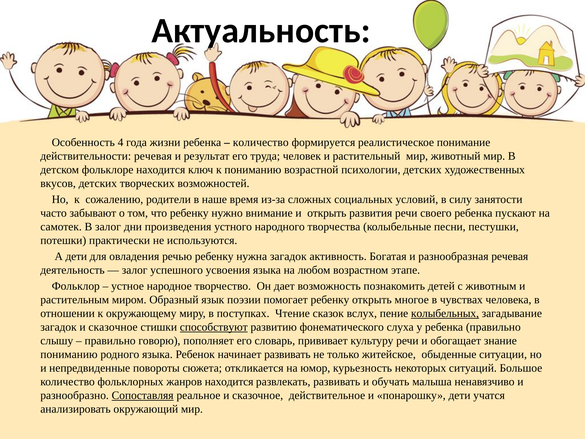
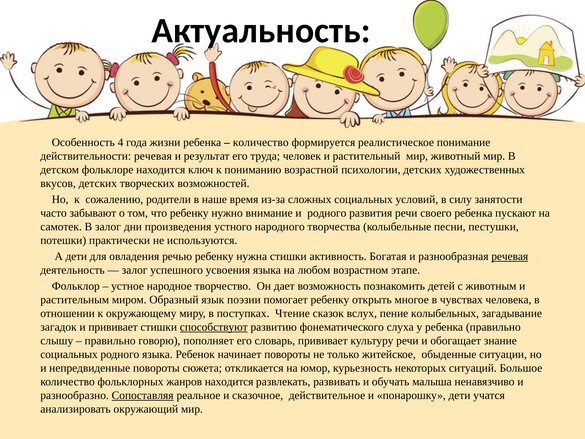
и открыть: открыть -> родного
нужна загадок: загадок -> стишки
речевая at (510, 256) underline: none -> present
колыбельных underline: present -> none
загадок и сказочное: сказочное -> прививает
пониманию at (69, 354): пониманию -> социальных
начинает развивать: развивать -> повороты
